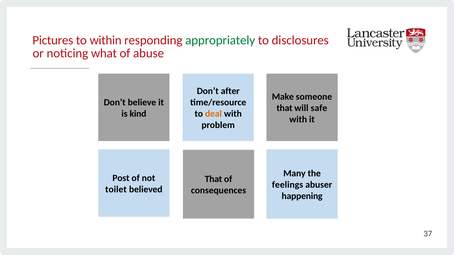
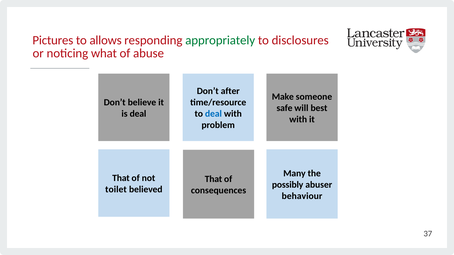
within: within -> allows
that at (285, 108): that -> safe
safe: safe -> best
is kind: kind -> deal
deal at (213, 114) colour: orange -> blue
Post at (121, 178): Post -> That
feelings: feelings -> possibly
happening: happening -> behaviour
